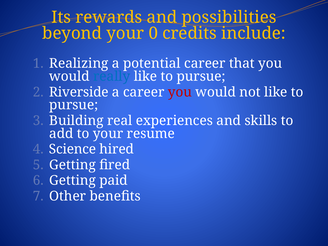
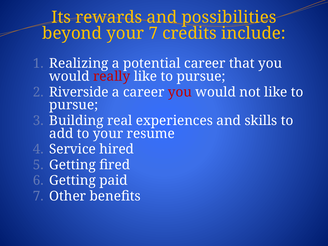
your 0: 0 -> 7
really colour: blue -> red
Science: Science -> Service
